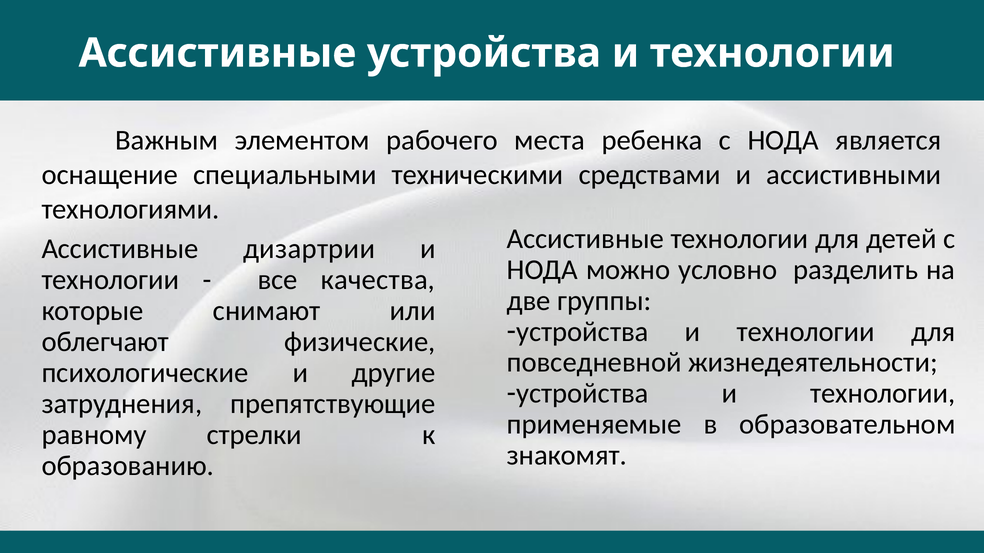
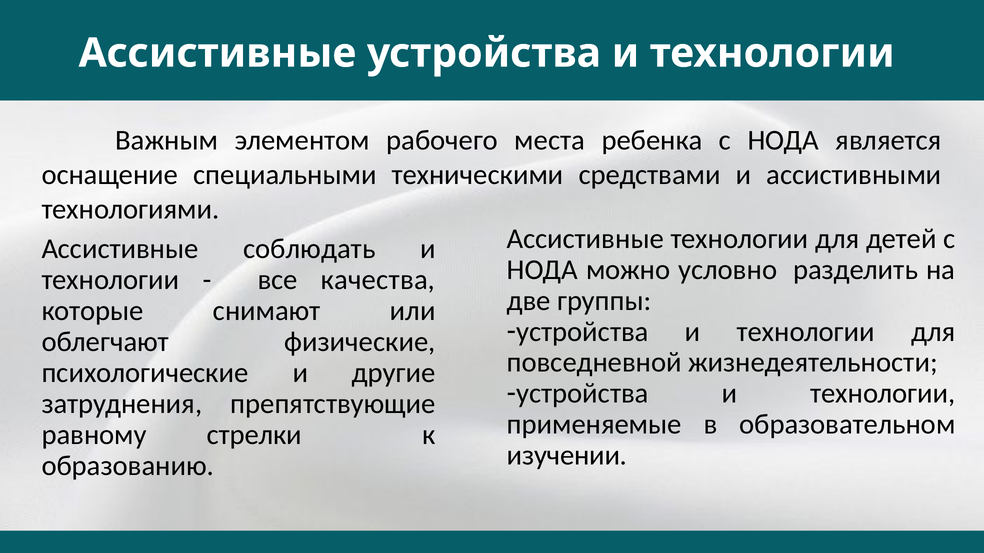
дизартрии: дизартрии -> соблюдать
знакомят: знакомят -> изучении
